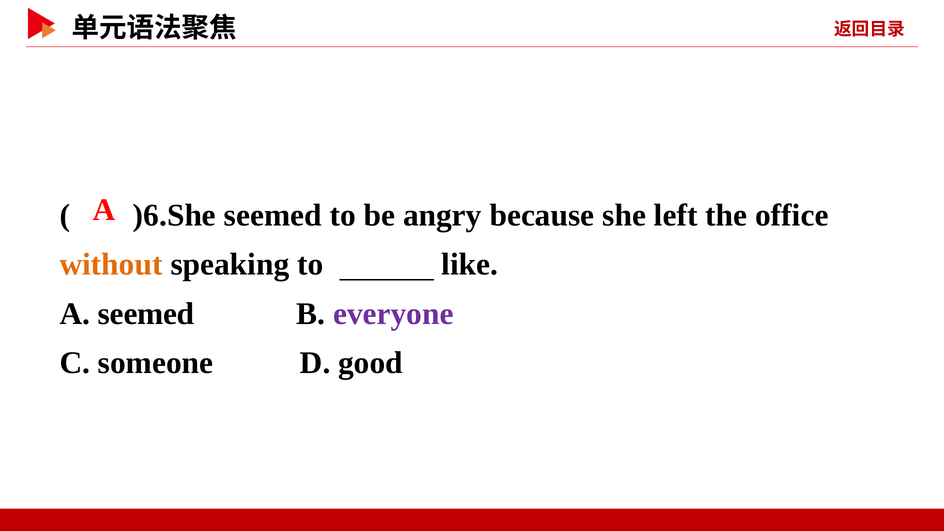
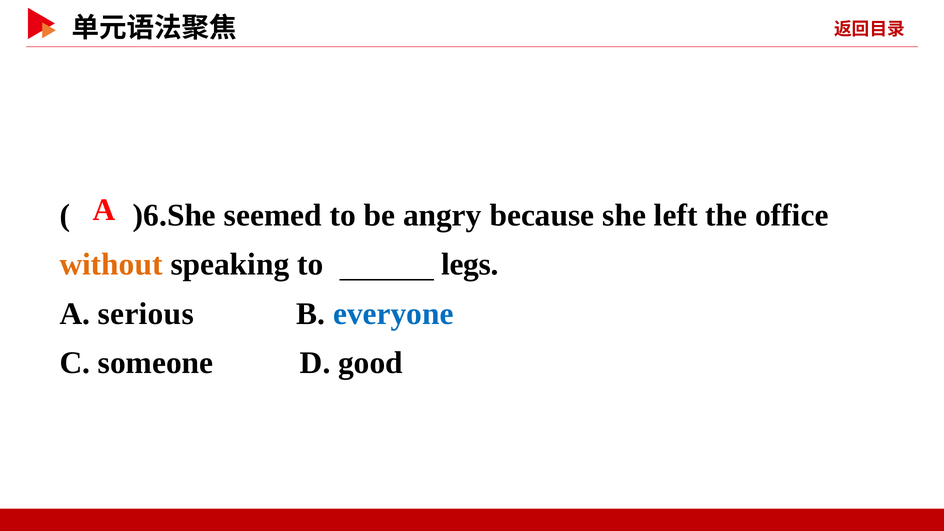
like: like -> legs
A seemed: seemed -> serious
everyone colour: purple -> blue
